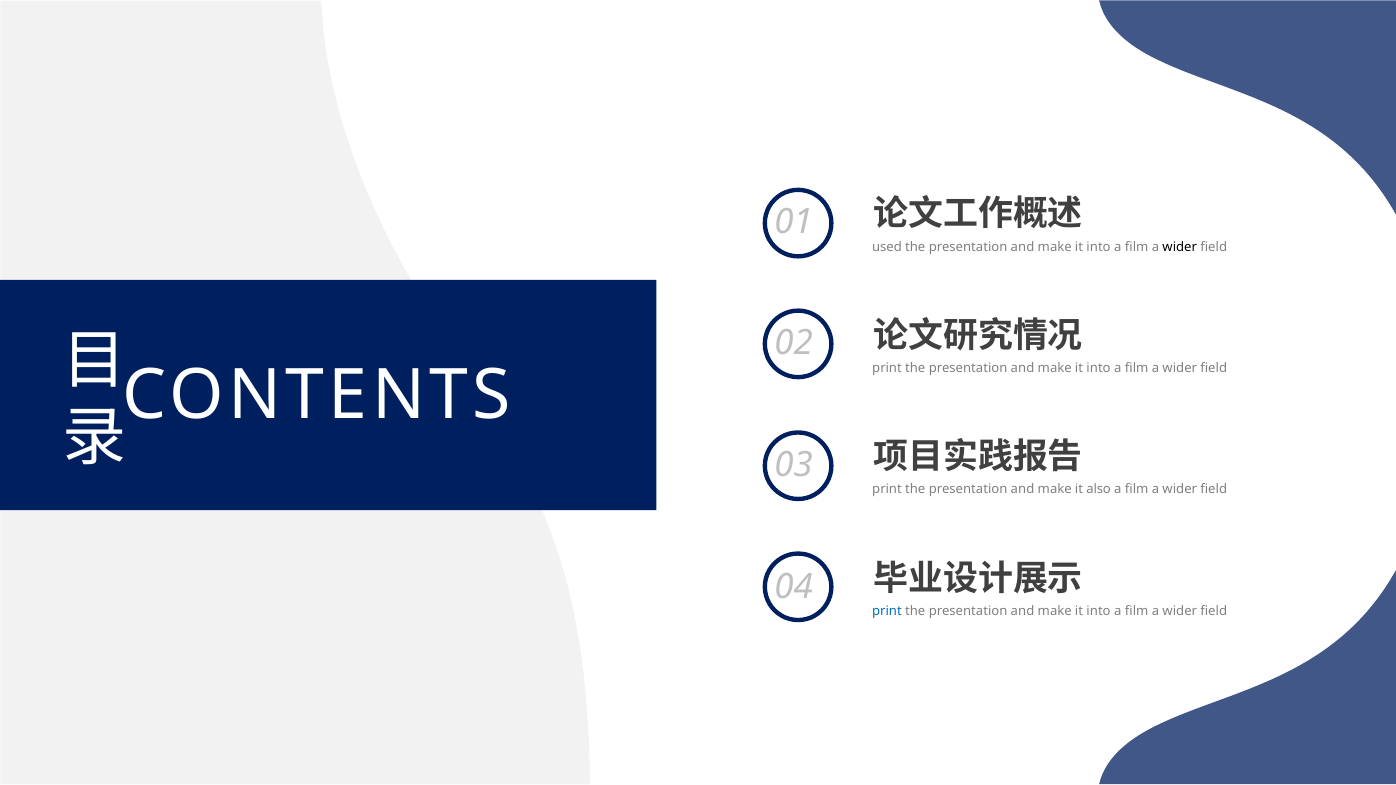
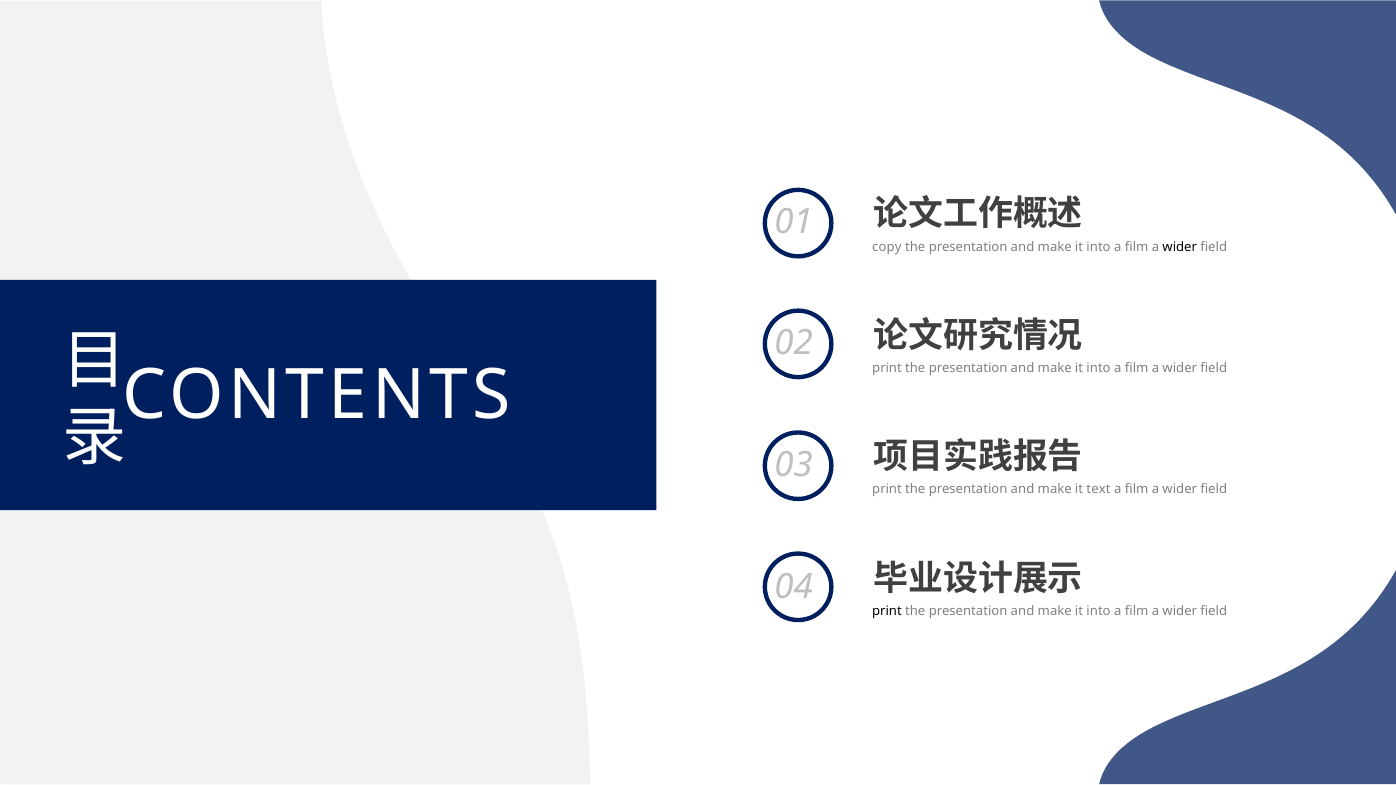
used: used -> copy
also: also -> text
print at (887, 611) colour: blue -> black
